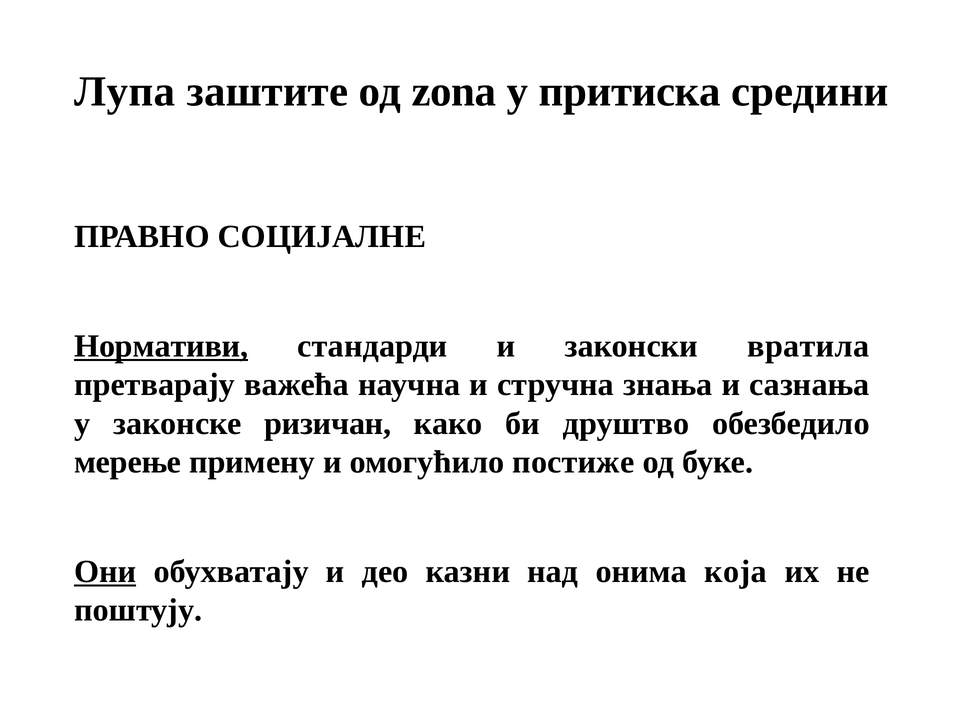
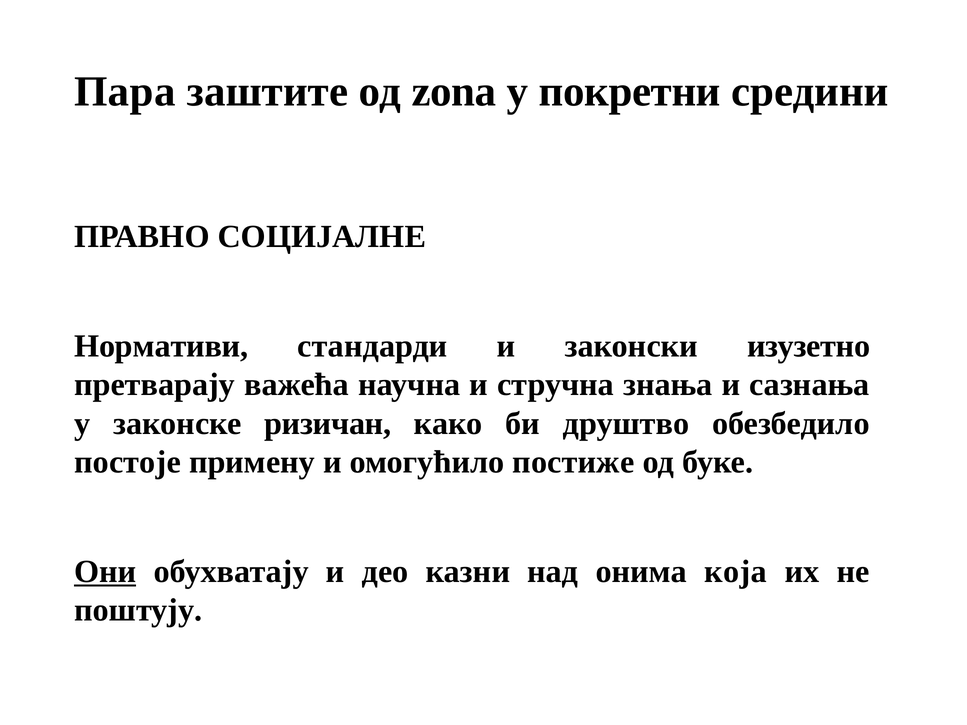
Лупа: Лупа -> Пара
притиска: притиска -> покретни
Нормативи underline: present -> none
вратила: вратила -> изузетно
мерење: мерење -> постоје
